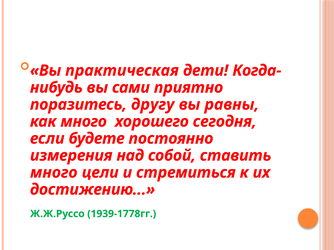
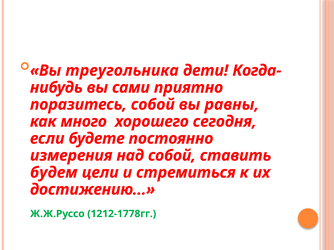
практическая: практическая -> треугольника
поразитесь другу: другу -> собой
много at (54, 173): много -> будем
1939-1778гг: 1939-1778гг -> 1212-1778гг
